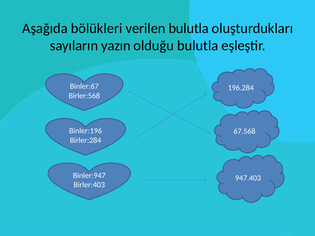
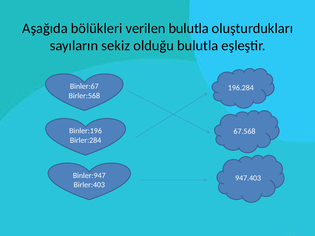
yazın: yazın -> sekiz
